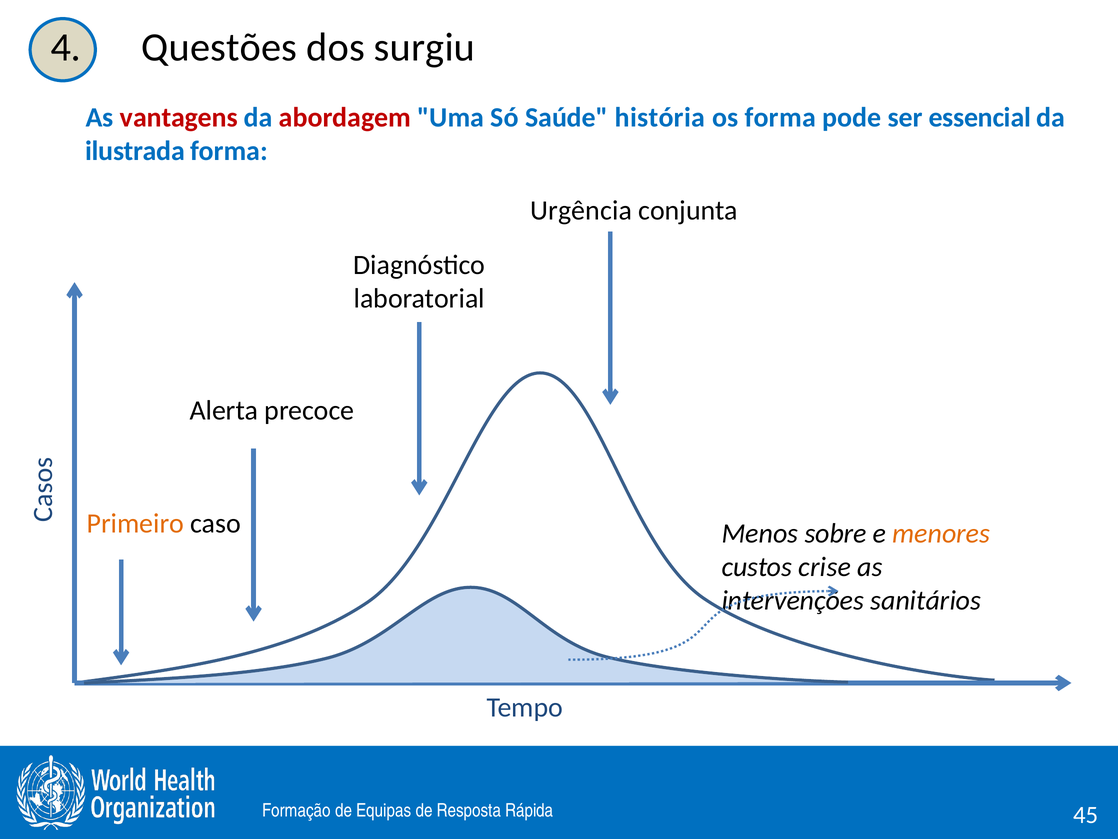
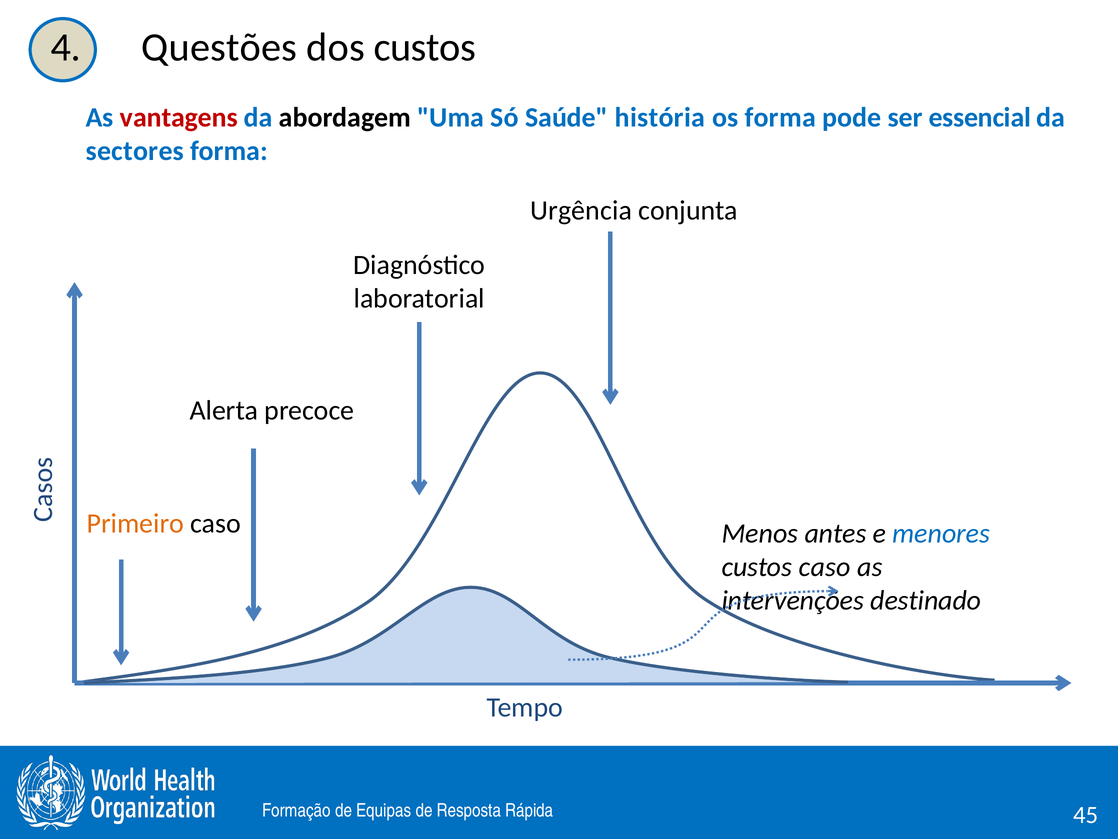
dos surgiu: surgiu -> custos
abordagem colour: red -> black
ilustrada: ilustrada -> sectores
sobre: sobre -> antes
menores colour: orange -> blue
custos crise: crise -> caso
sanitários: sanitários -> destinado
